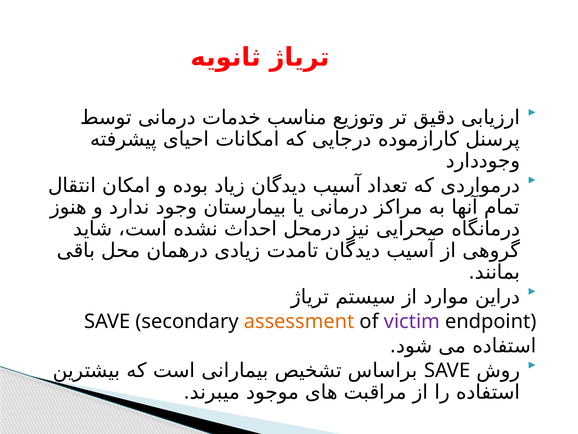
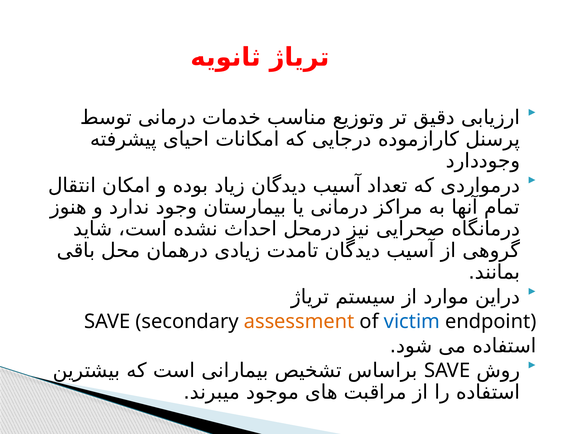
victim colour: purple -> blue
